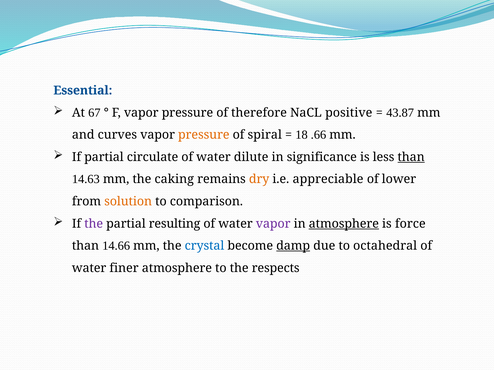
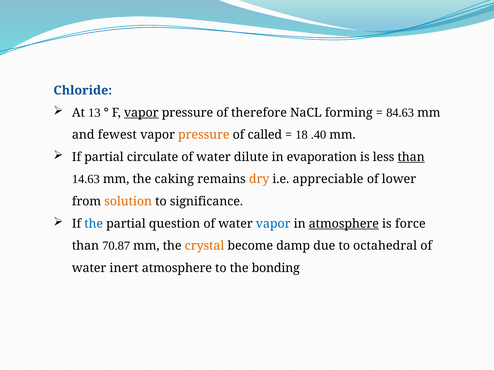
Essential: Essential -> Chloride
67: 67 -> 13
vapor at (141, 113) underline: none -> present
positive: positive -> forming
43.87: 43.87 -> 84.63
curves: curves -> fewest
spiral: spiral -> called
.66: .66 -> .40
significance: significance -> evaporation
comparison: comparison -> significance
the at (94, 224) colour: purple -> blue
resulting: resulting -> question
vapor at (273, 224) colour: purple -> blue
14.66: 14.66 -> 70.87
crystal colour: blue -> orange
damp underline: present -> none
finer: finer -> inert
respects: respects -> bonding
